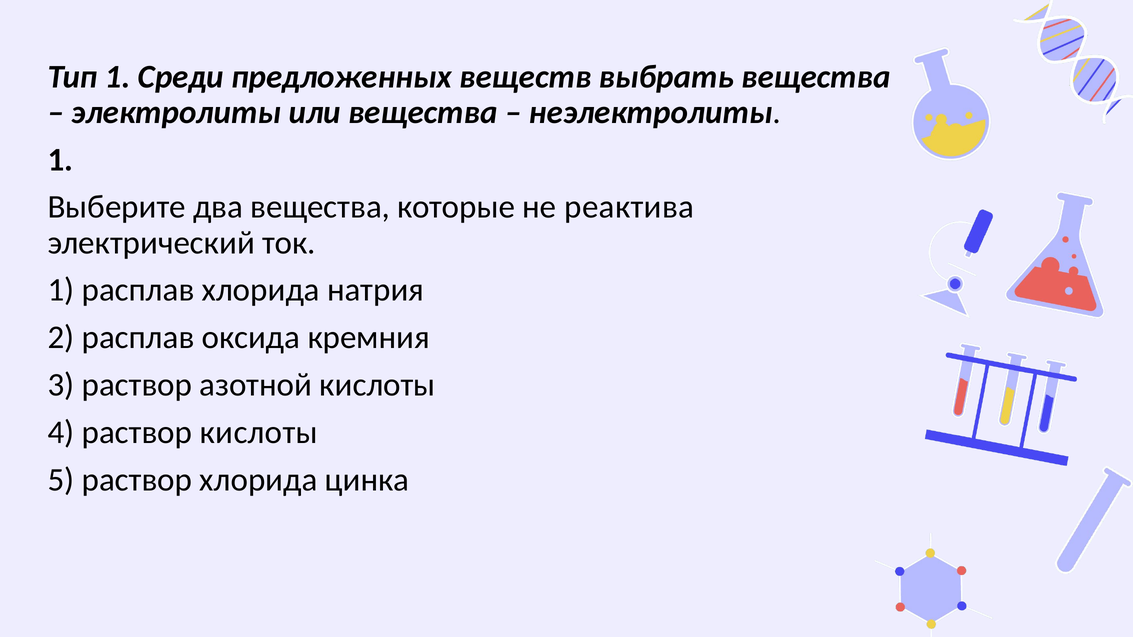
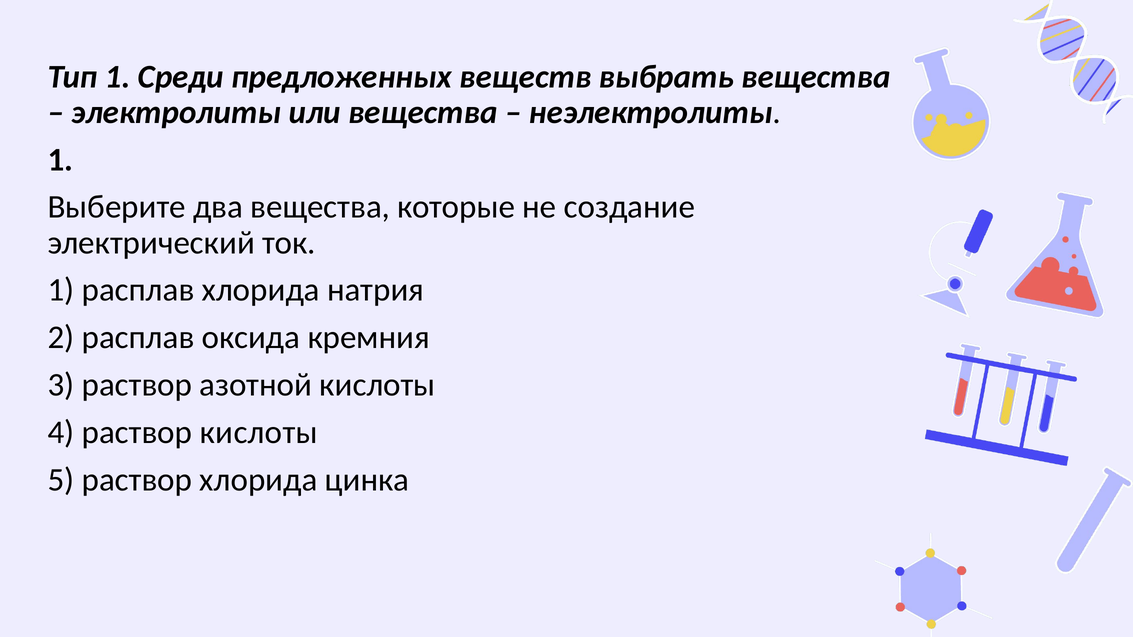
реактива: реактива -> создание
